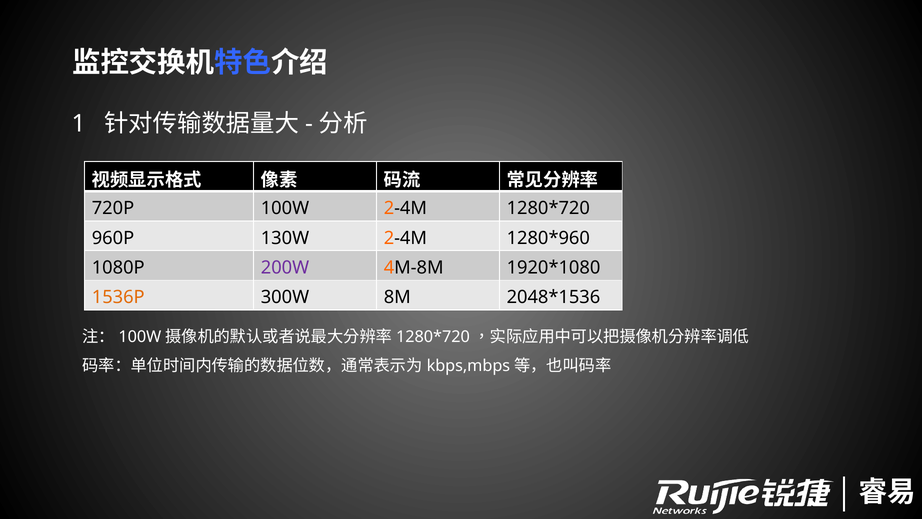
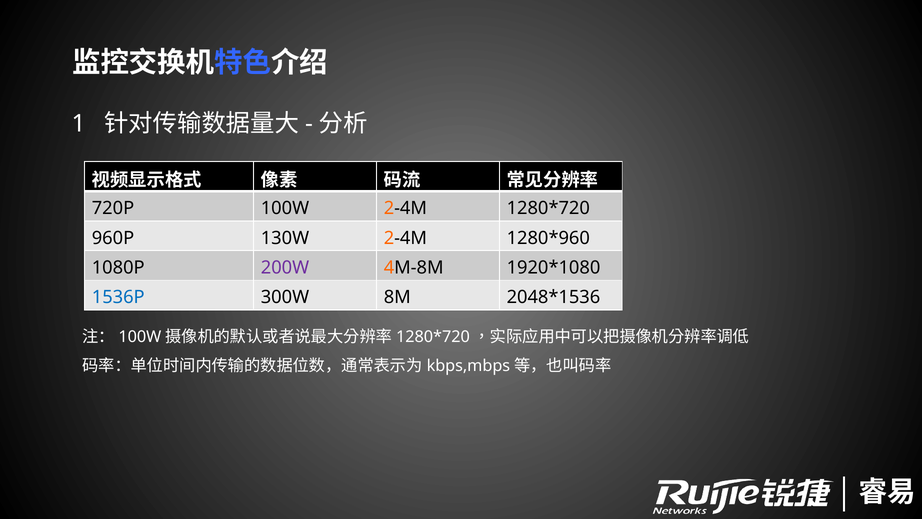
1536P colour: orange -> blue
